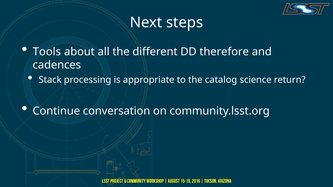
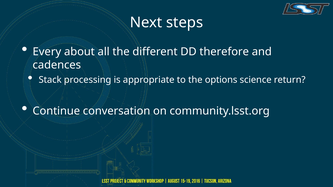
Tools: Tools -> Every
catalog: catalog -> options
